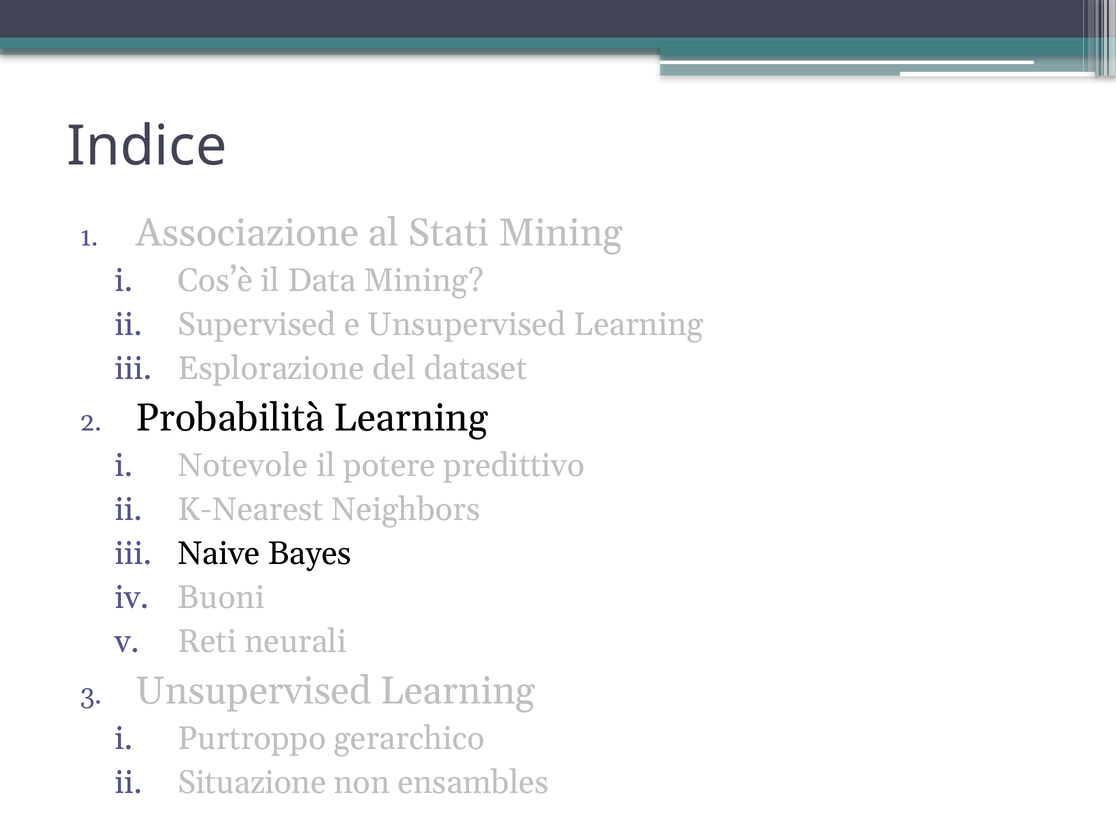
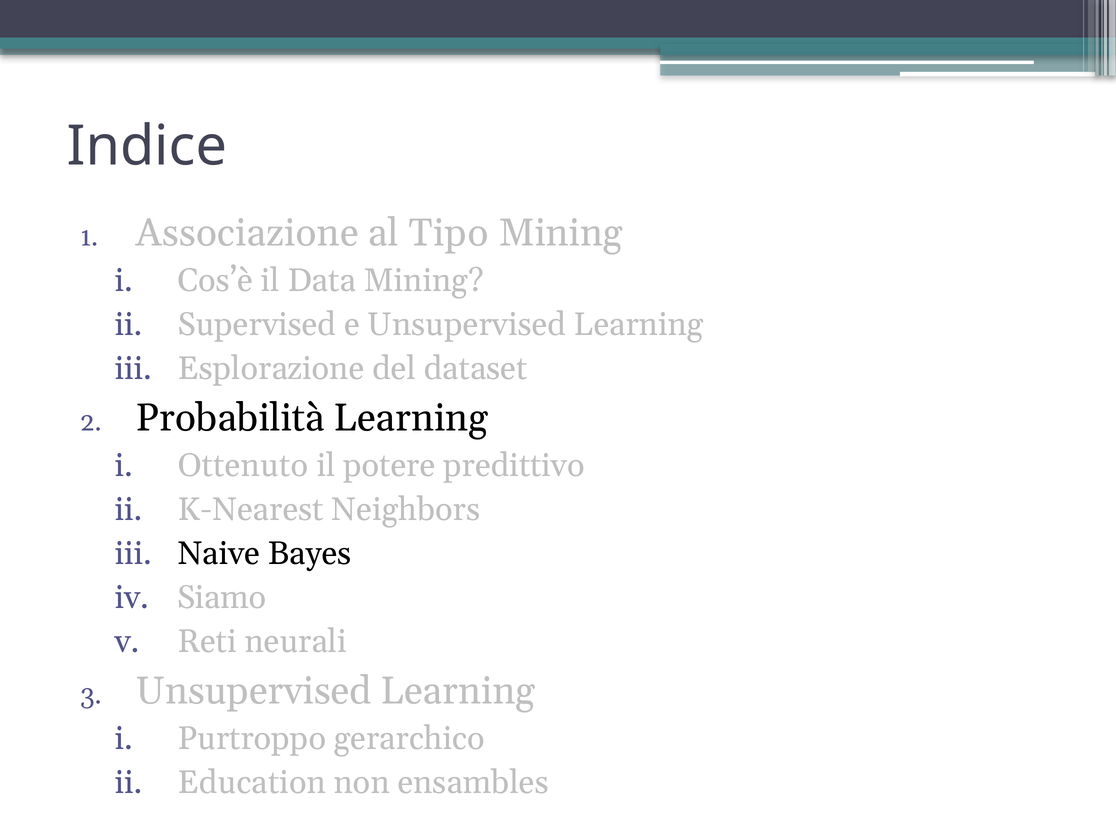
Stati: Stati -> Tipo
Notevole: Notevole -> Ottenuto
Buoni: Buoni -> Siamo
Situazione: Situazione -> Education
